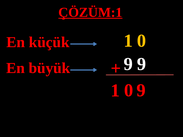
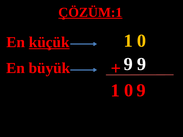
küçük underline: none -> present
